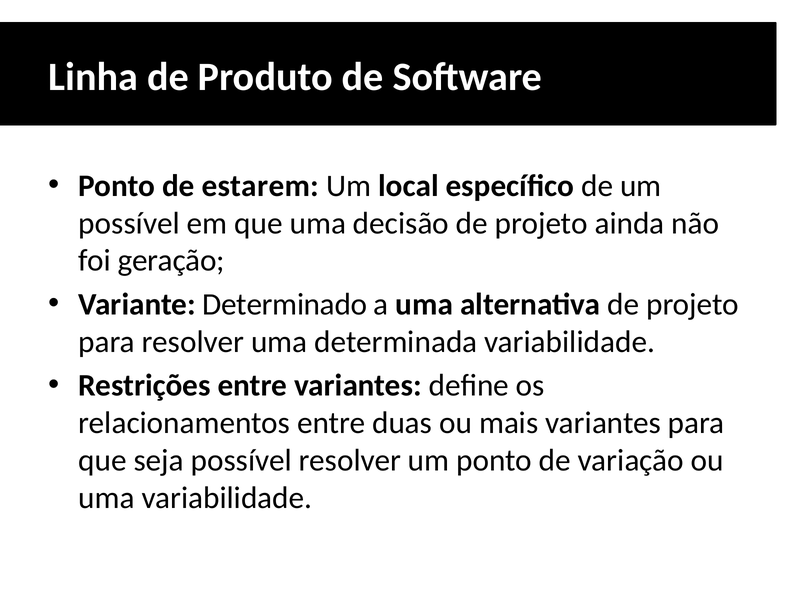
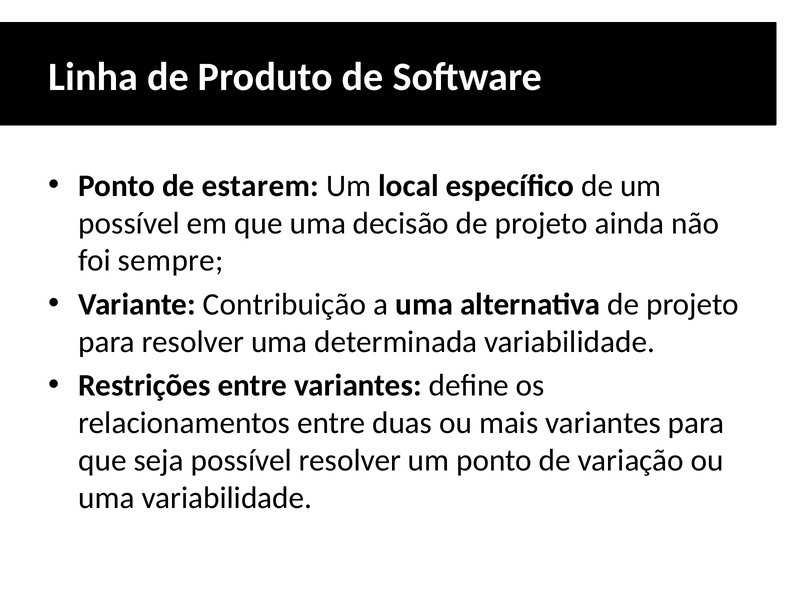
geração: geração -> sempre
Determinado: Determinado -> Contribuição
